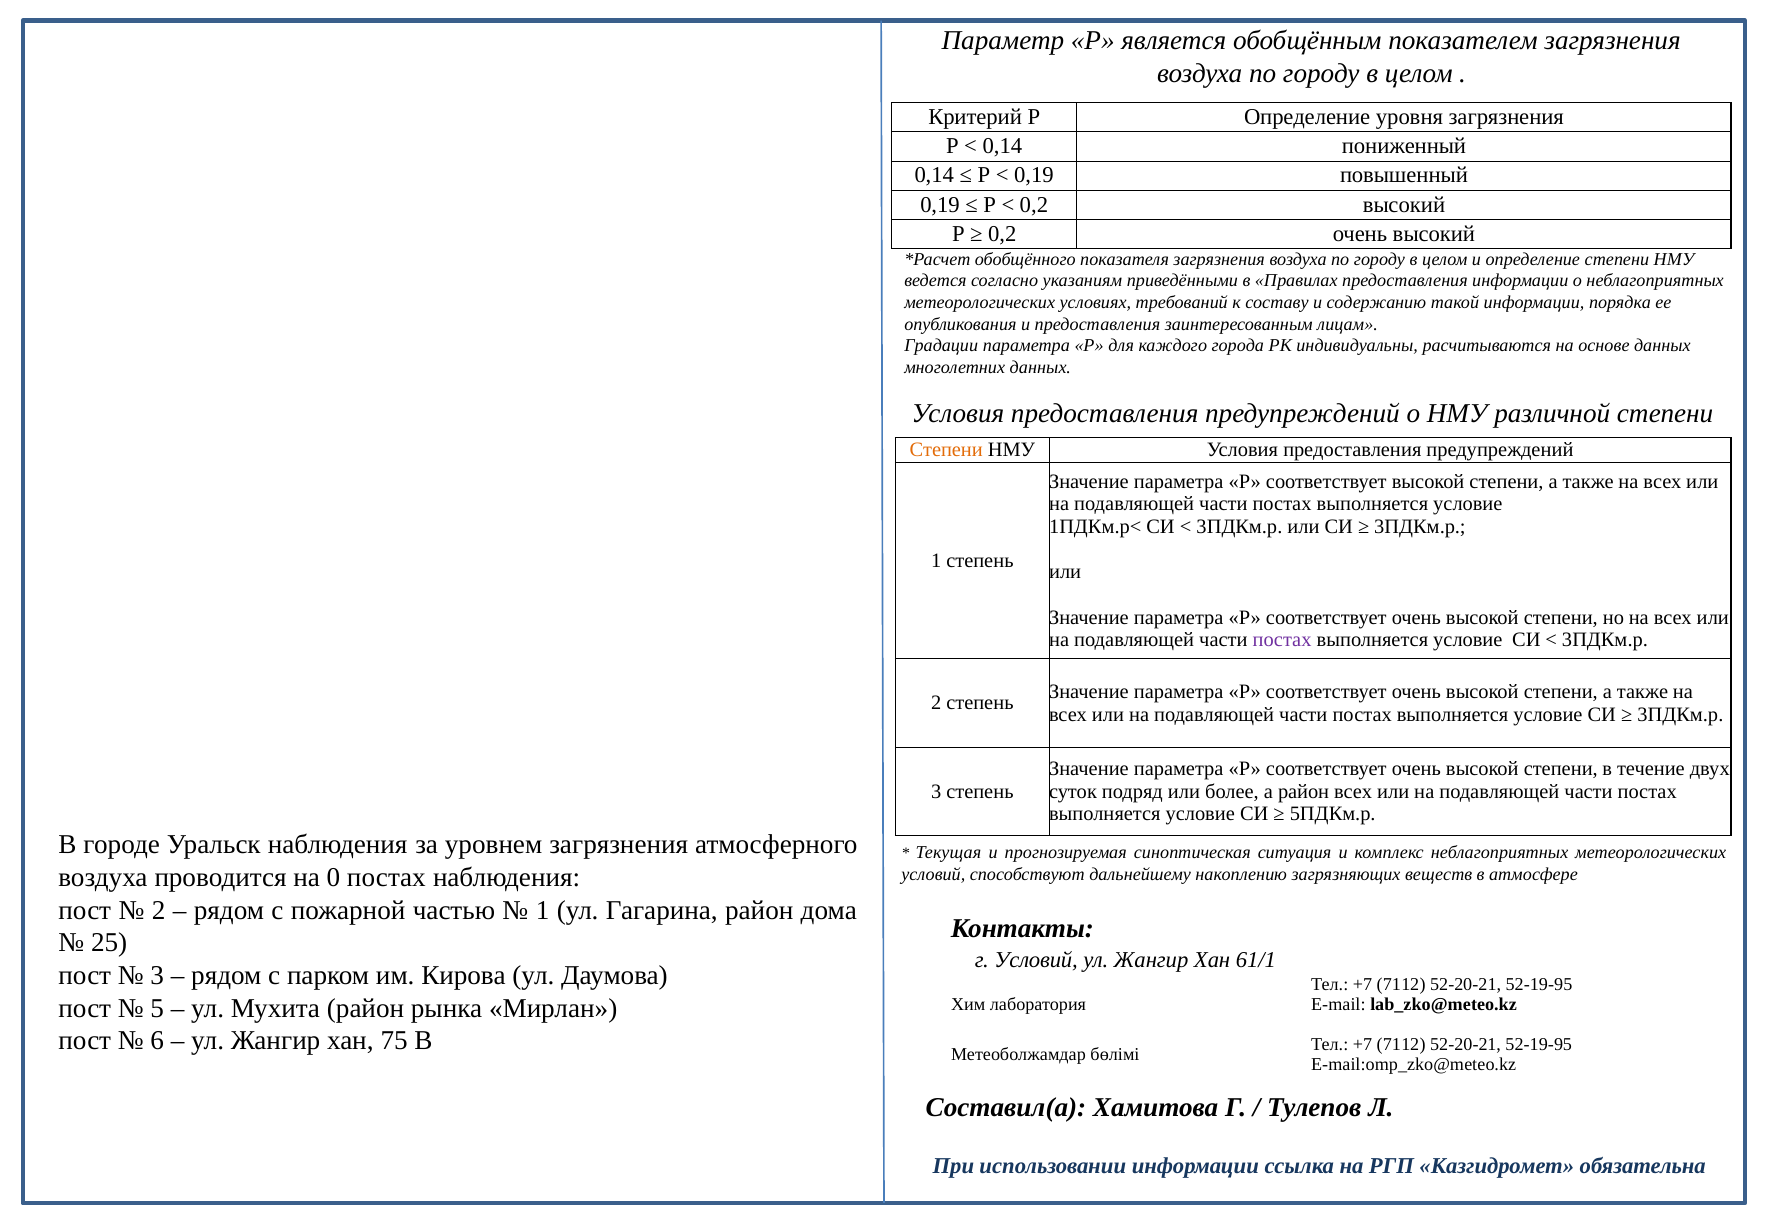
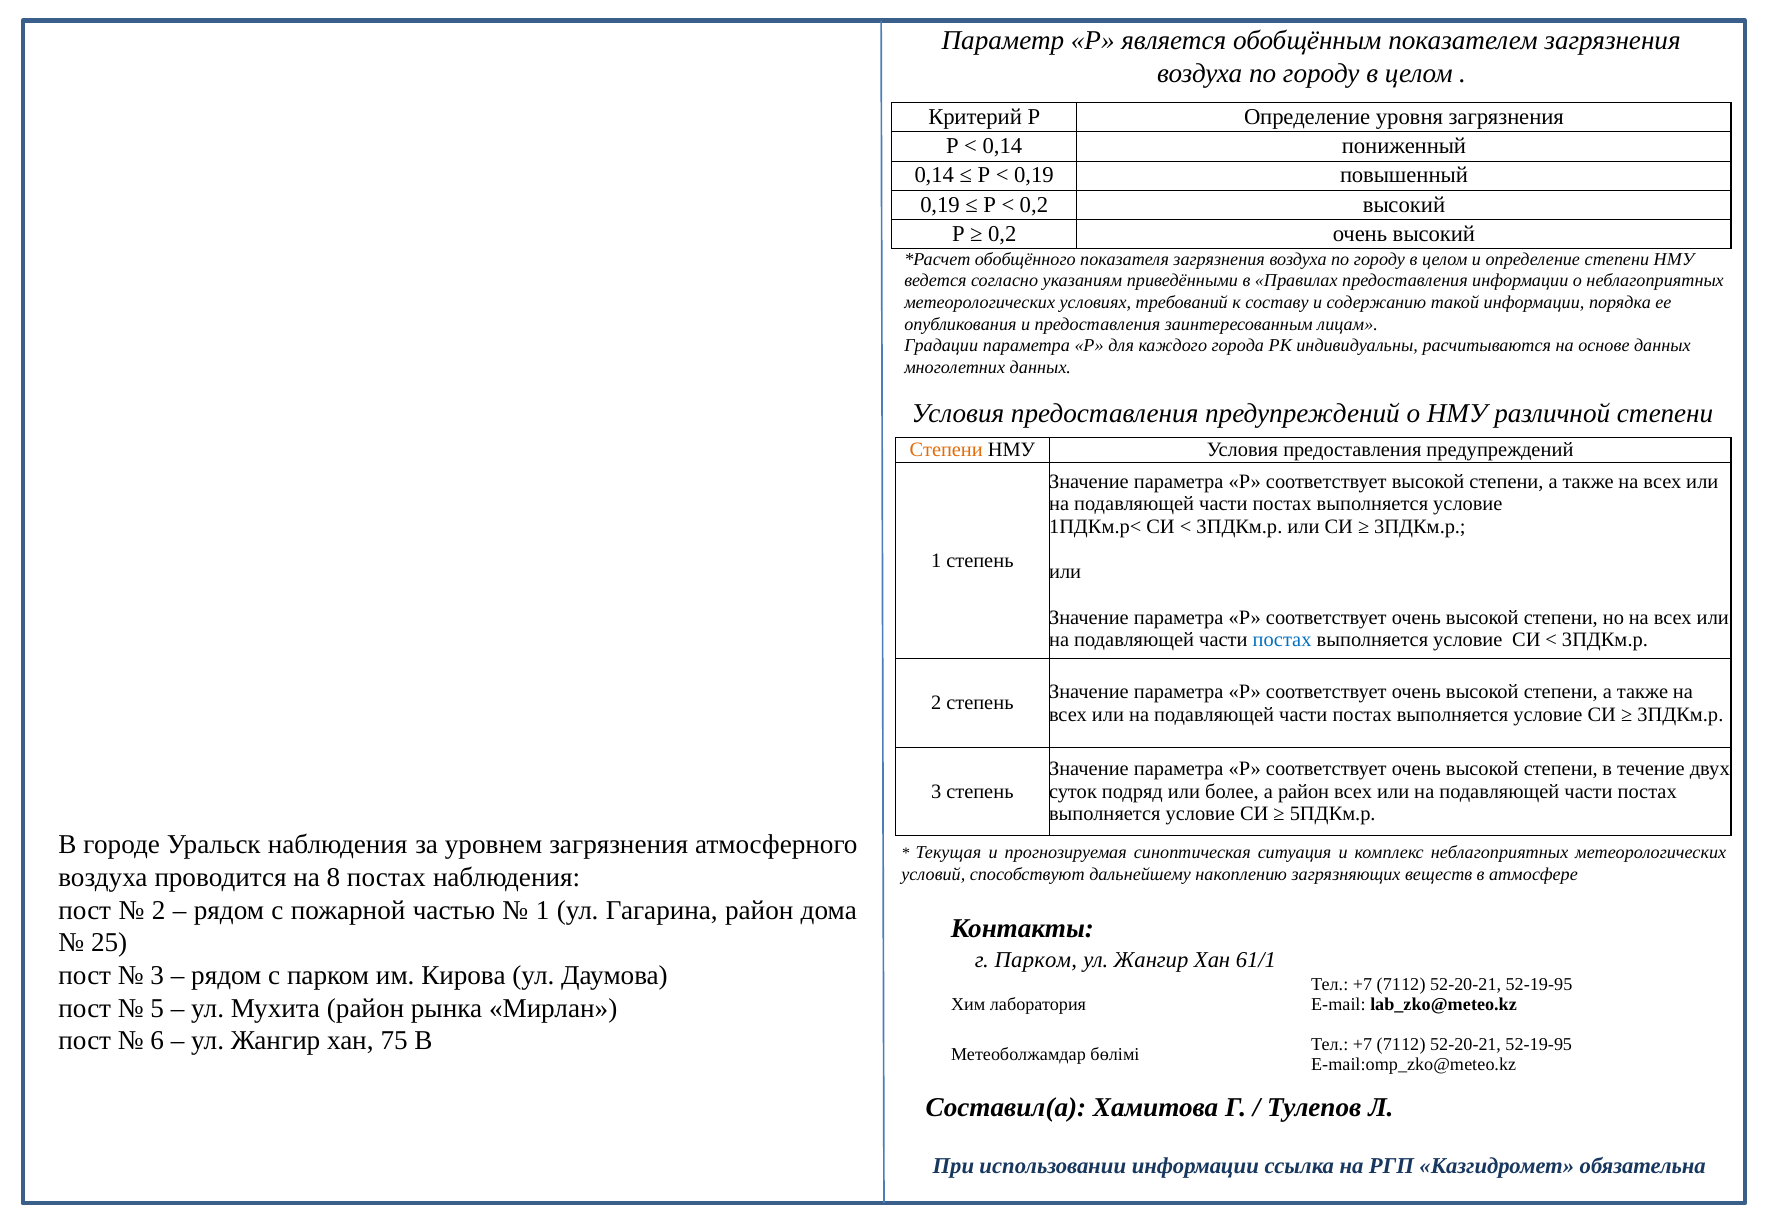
постах at (1282, 640) colour: purple -> blue
0: 0 -> 8
г Условий: Условий -> Парком
